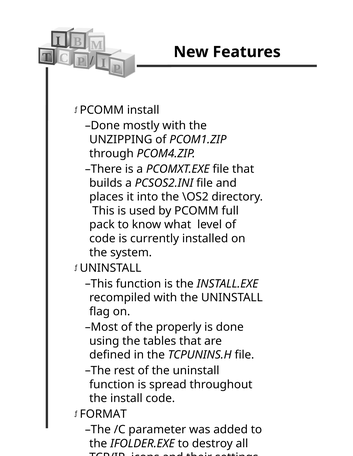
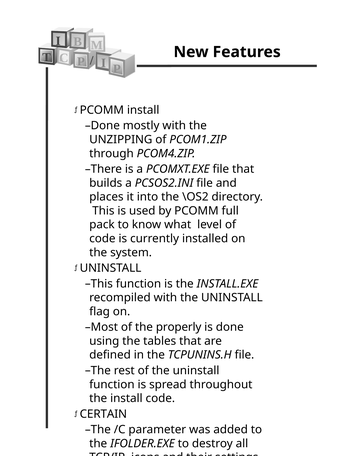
FORMAT: FORMAT -> CERTAIN
